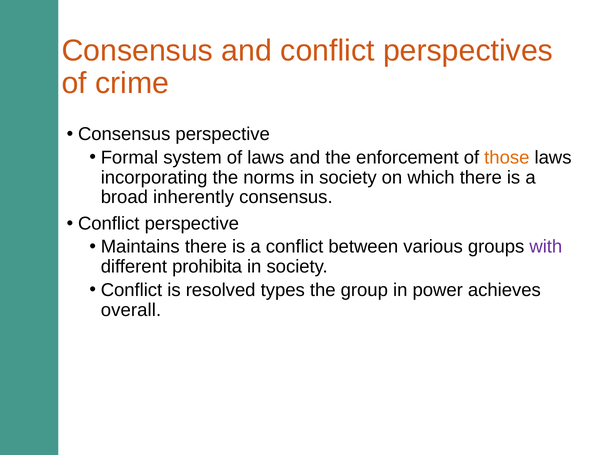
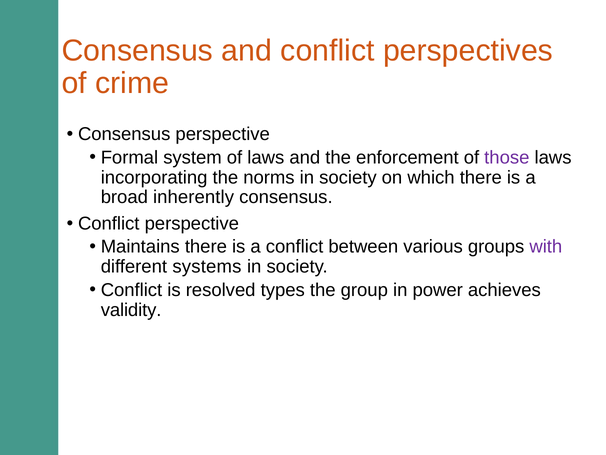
those colour: orange -> purple
prohibita: prohibita -> systems
overall: overall -> validity
